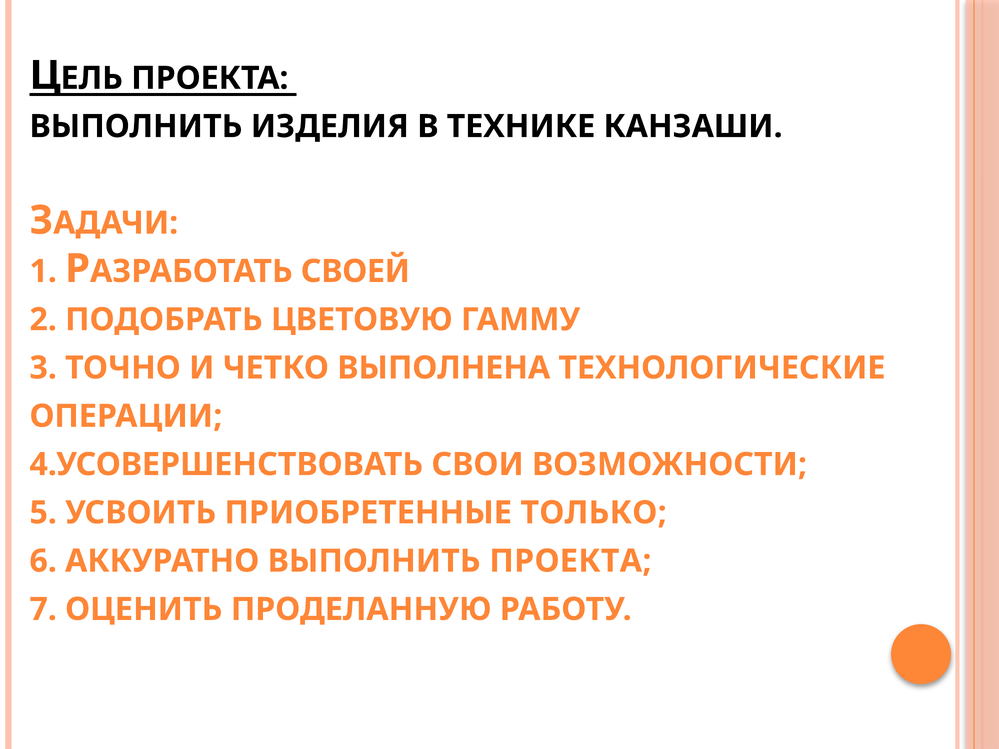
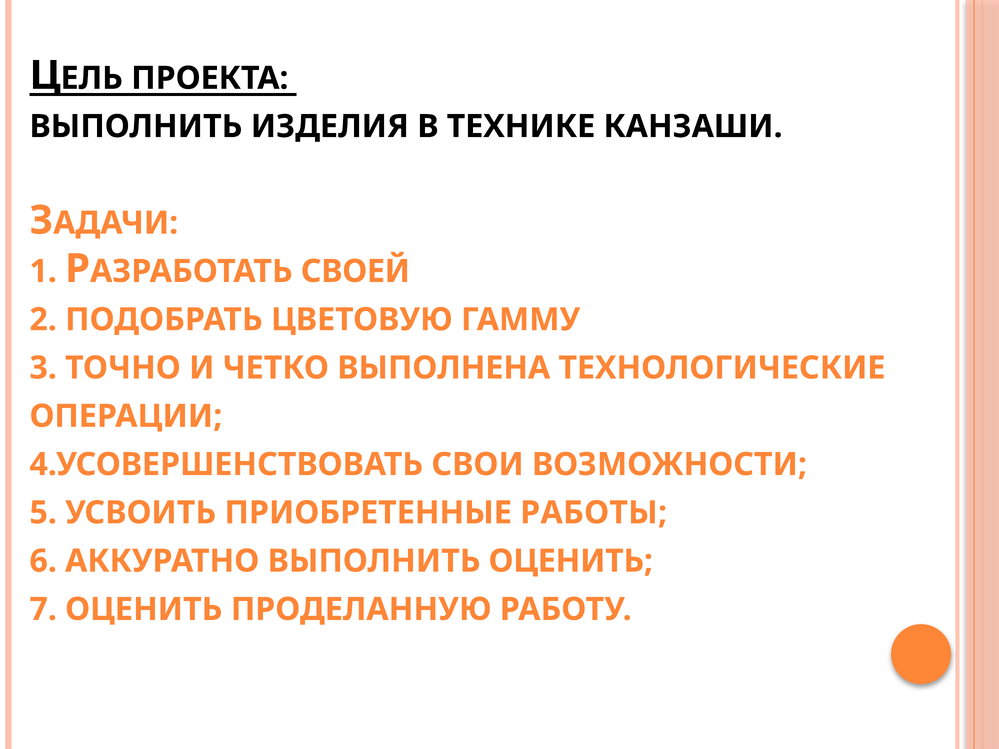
ТОЛЬКО: ТОЛЬКО -> РАБОТЫ
ВЫПОЛНИТЬ ПРОЕКТА: ПРОЕКТА -> ОЦЕНИТЬ
